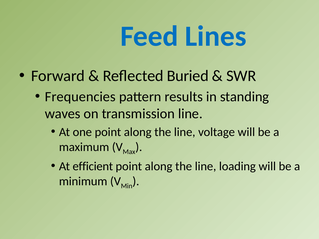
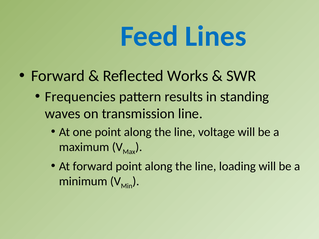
Buried: Buried -> Works
At efficient: efficient -> forward
